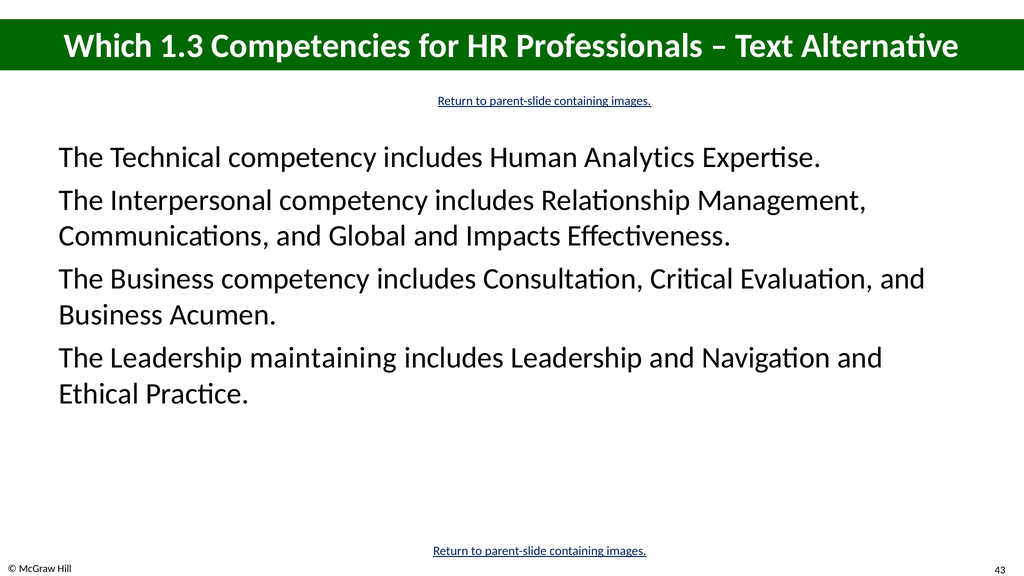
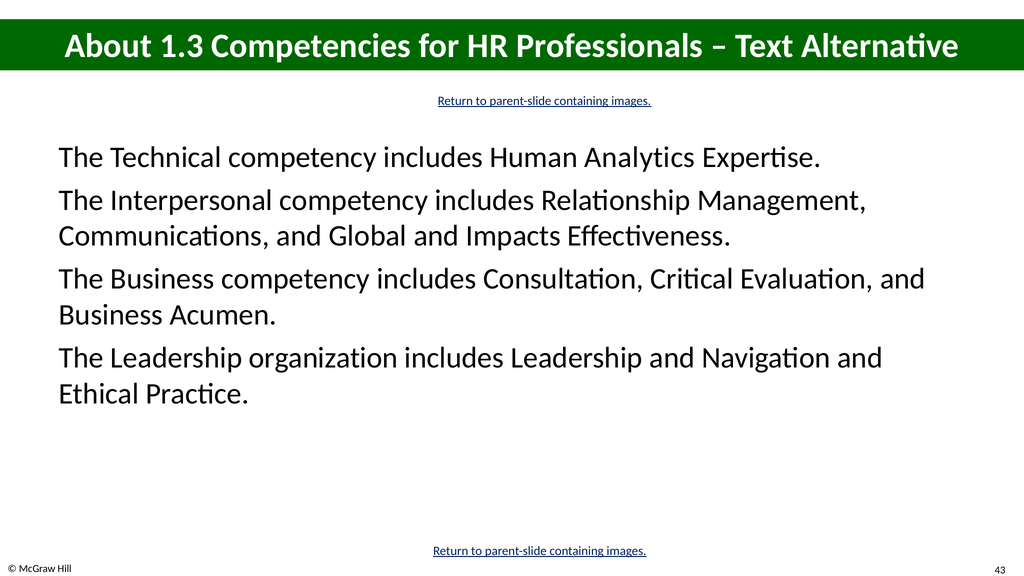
Which: Which -> About
maintaining: maintaining -> organization
